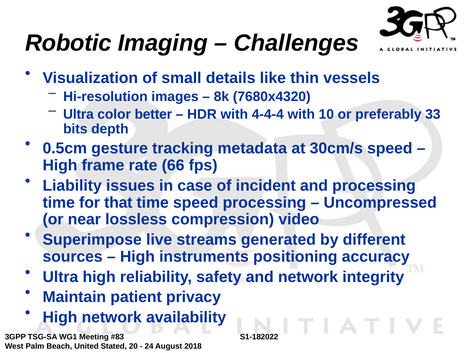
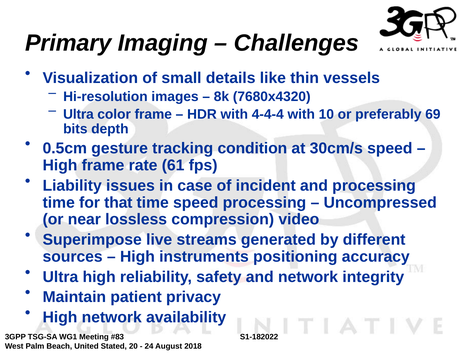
Robotic: Robotic -> Primary
color better: better -> frame
33: 33 -> 69
metadata: metadata -> condition
66: 66 -> 61
